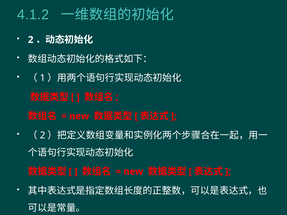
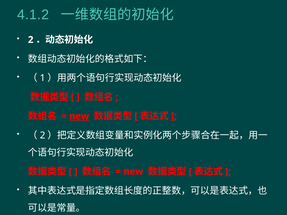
new at (79, 116) underline: none -> present
